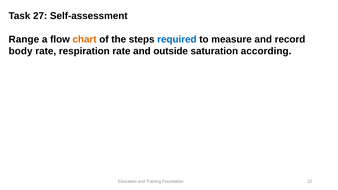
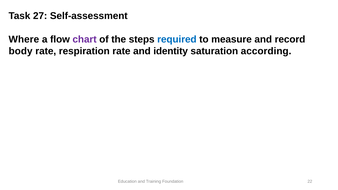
Range: Range -> Where
chart colour: orange -> purple
outside: outside -> identity
